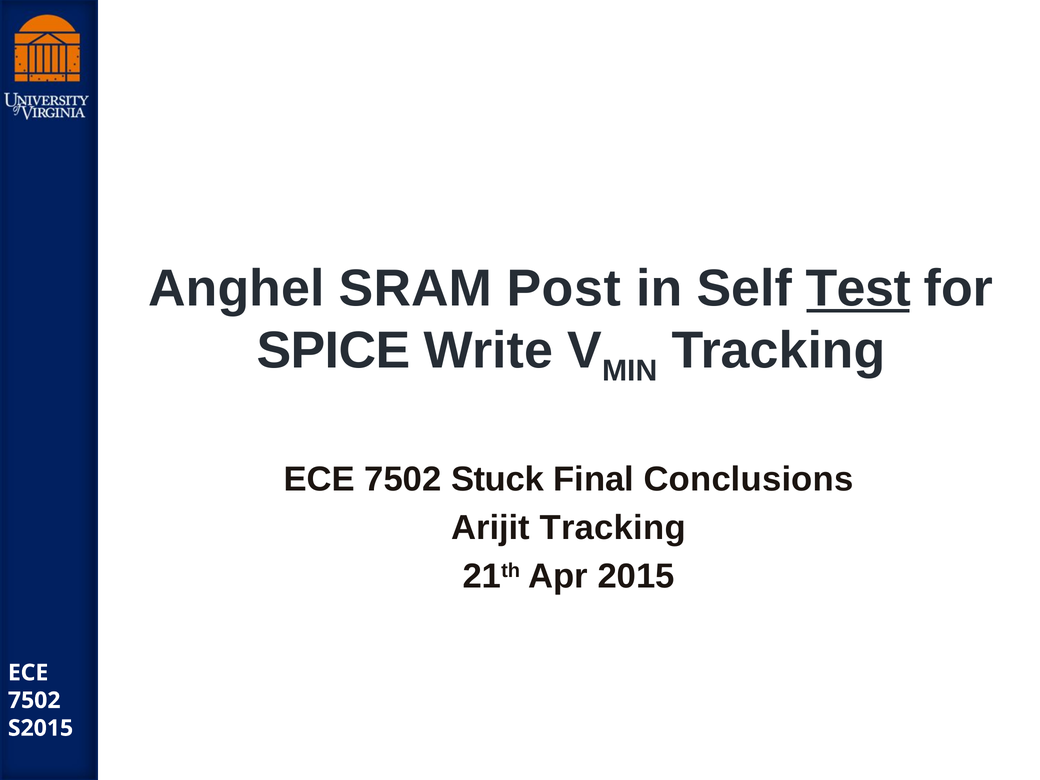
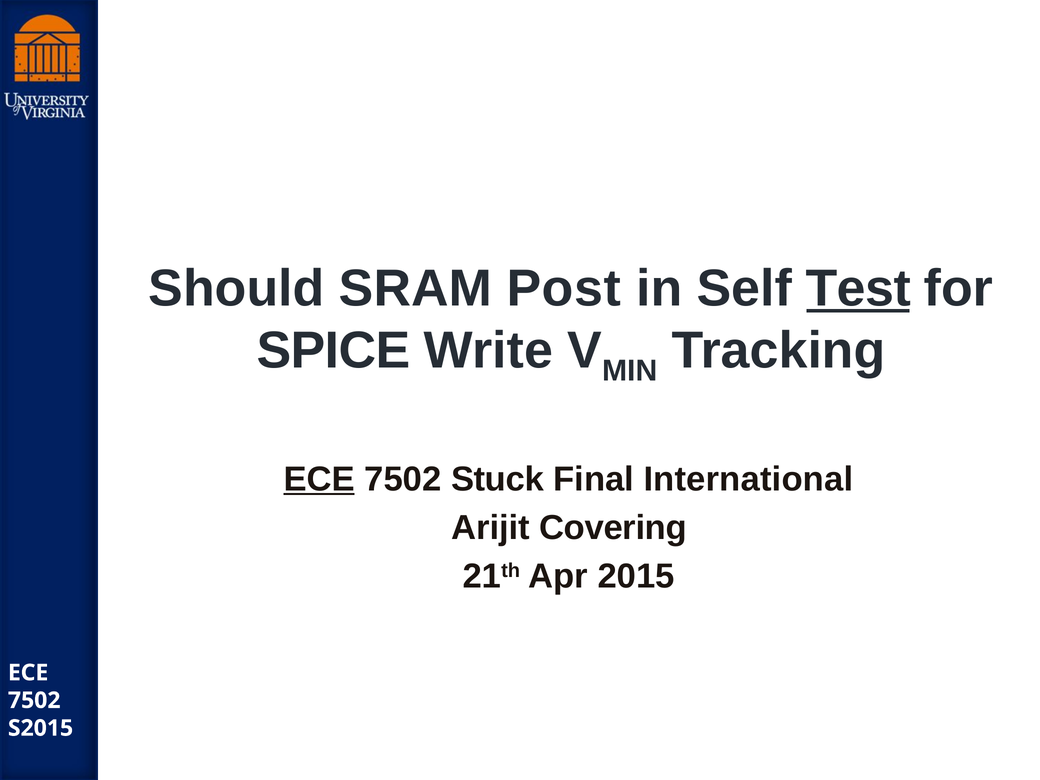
Anghel: Anghel -> Should
ECE at (319, 479) underline: none -> present
Conclusions: Conclusions -> International
Arijit Tracking: Tracking -> Covering
